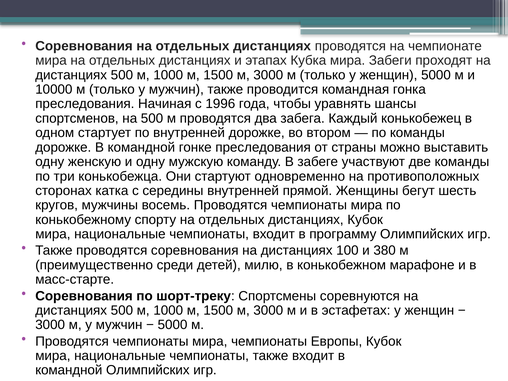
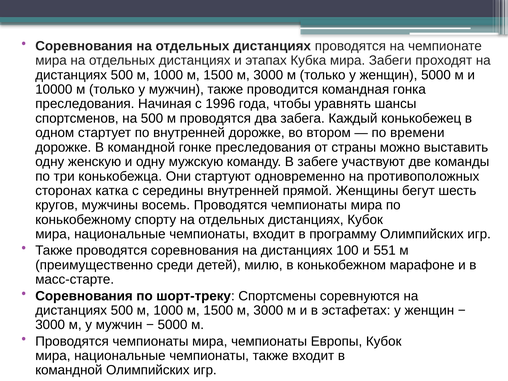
по команды: команды -> времени
380: 380 -> 551
